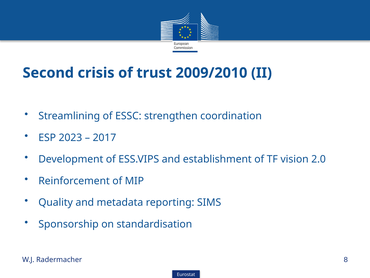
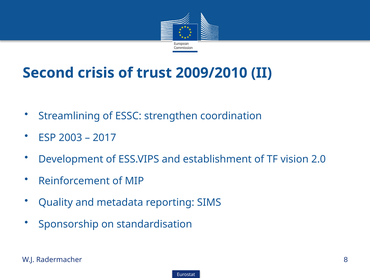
2023: 2023 -> 2003
